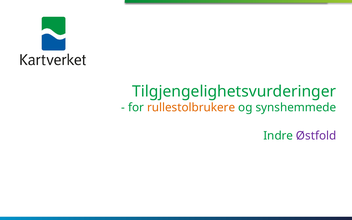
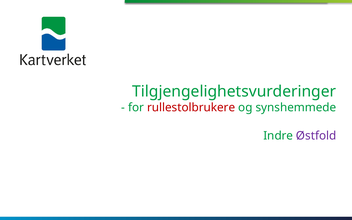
rullestolbrukere colour: orange -> red
